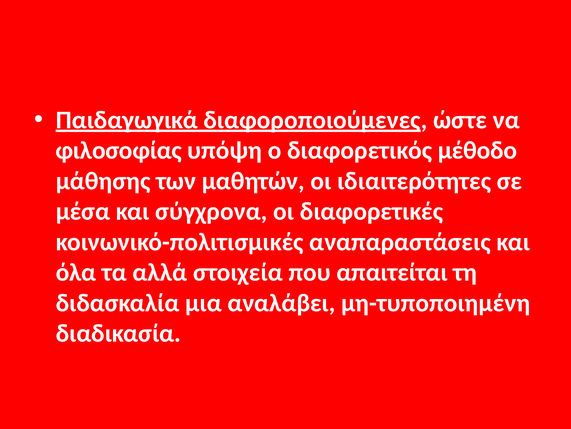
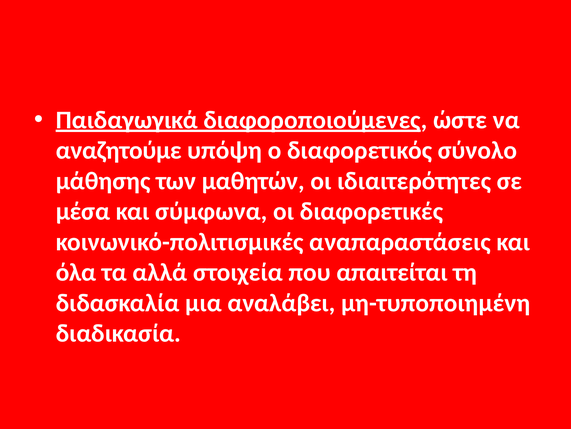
φιλοσοφίας: φιλοσοφίας -> αναζητούμε
μέθοδο: μέθοδο -> σύνολο
σύγχρονα: σύγχρονα -> σύμφωνα
